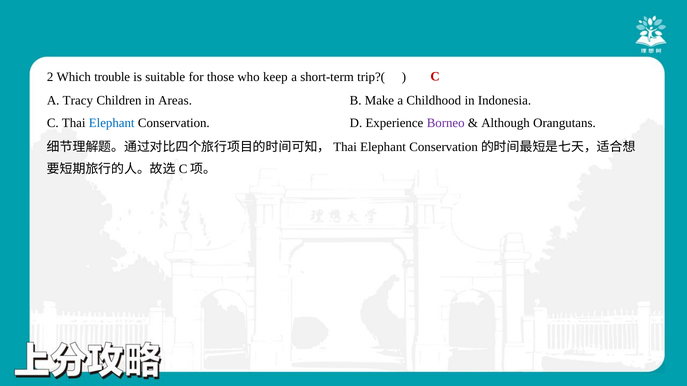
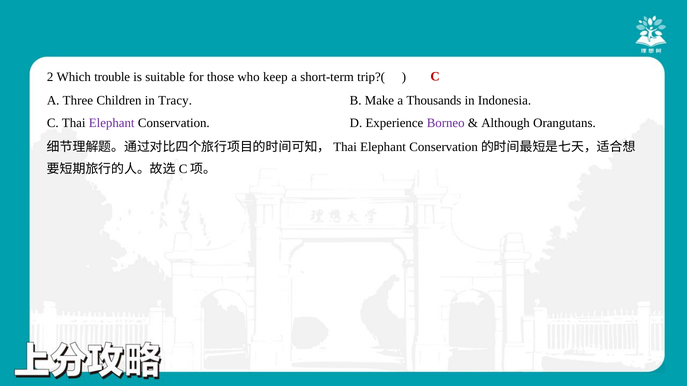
Tracy: Tracy -> Three
Areas: Areas -> Tracy
Childhood: Childhood -> Thousands
Elephant at (112, 123) colour: blue -> purple
